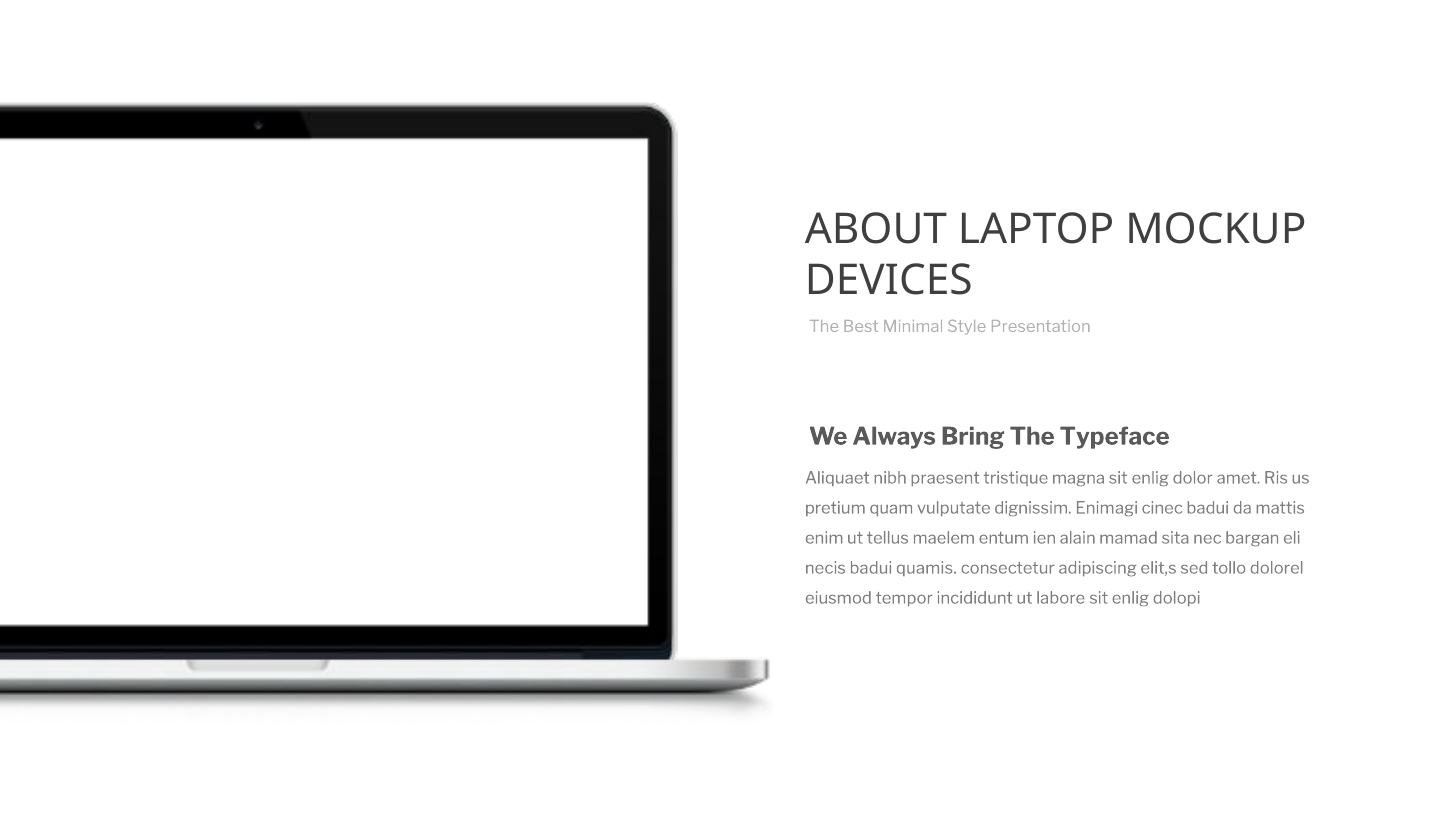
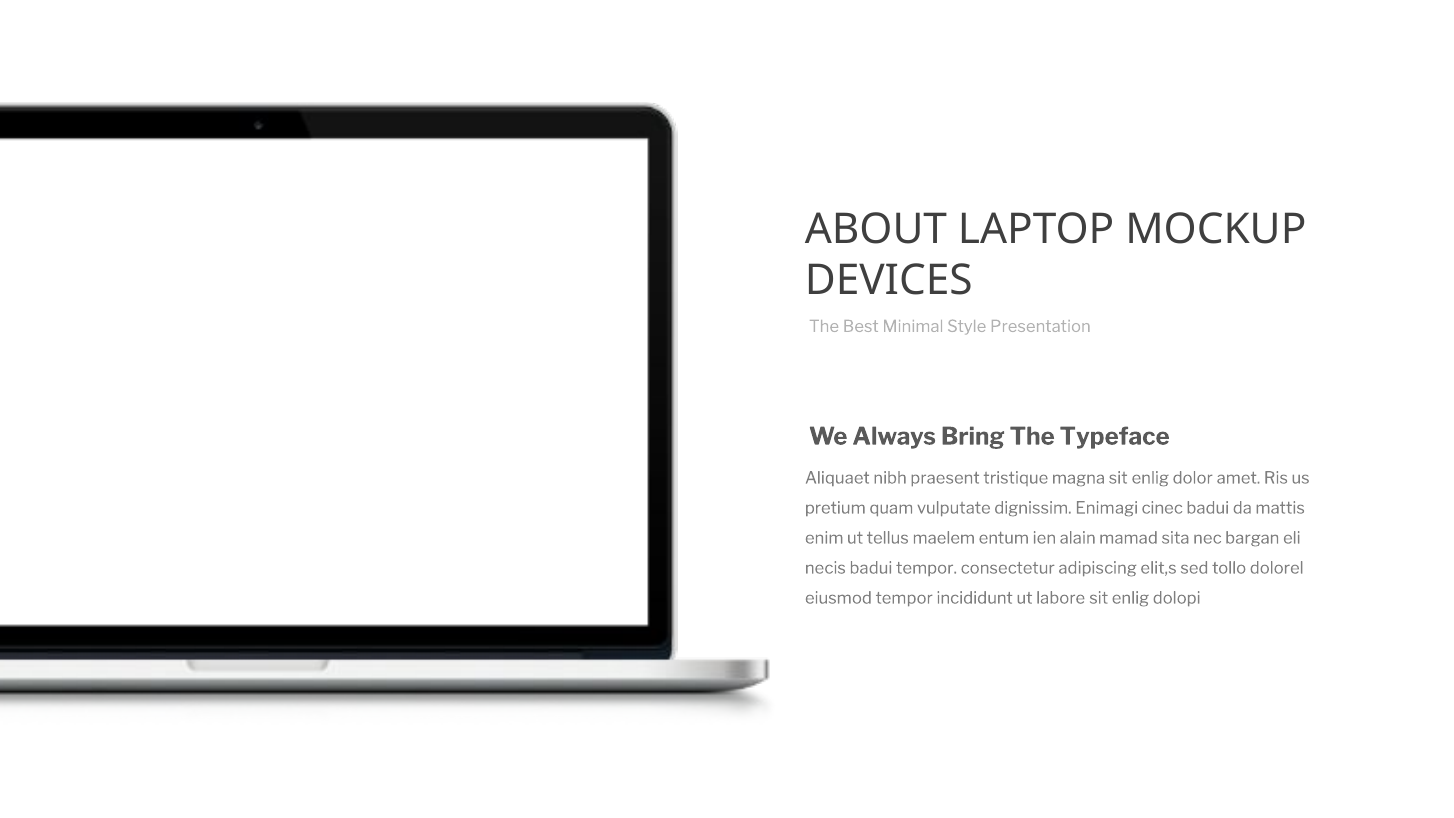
badui quamis: quamis -> tempor
